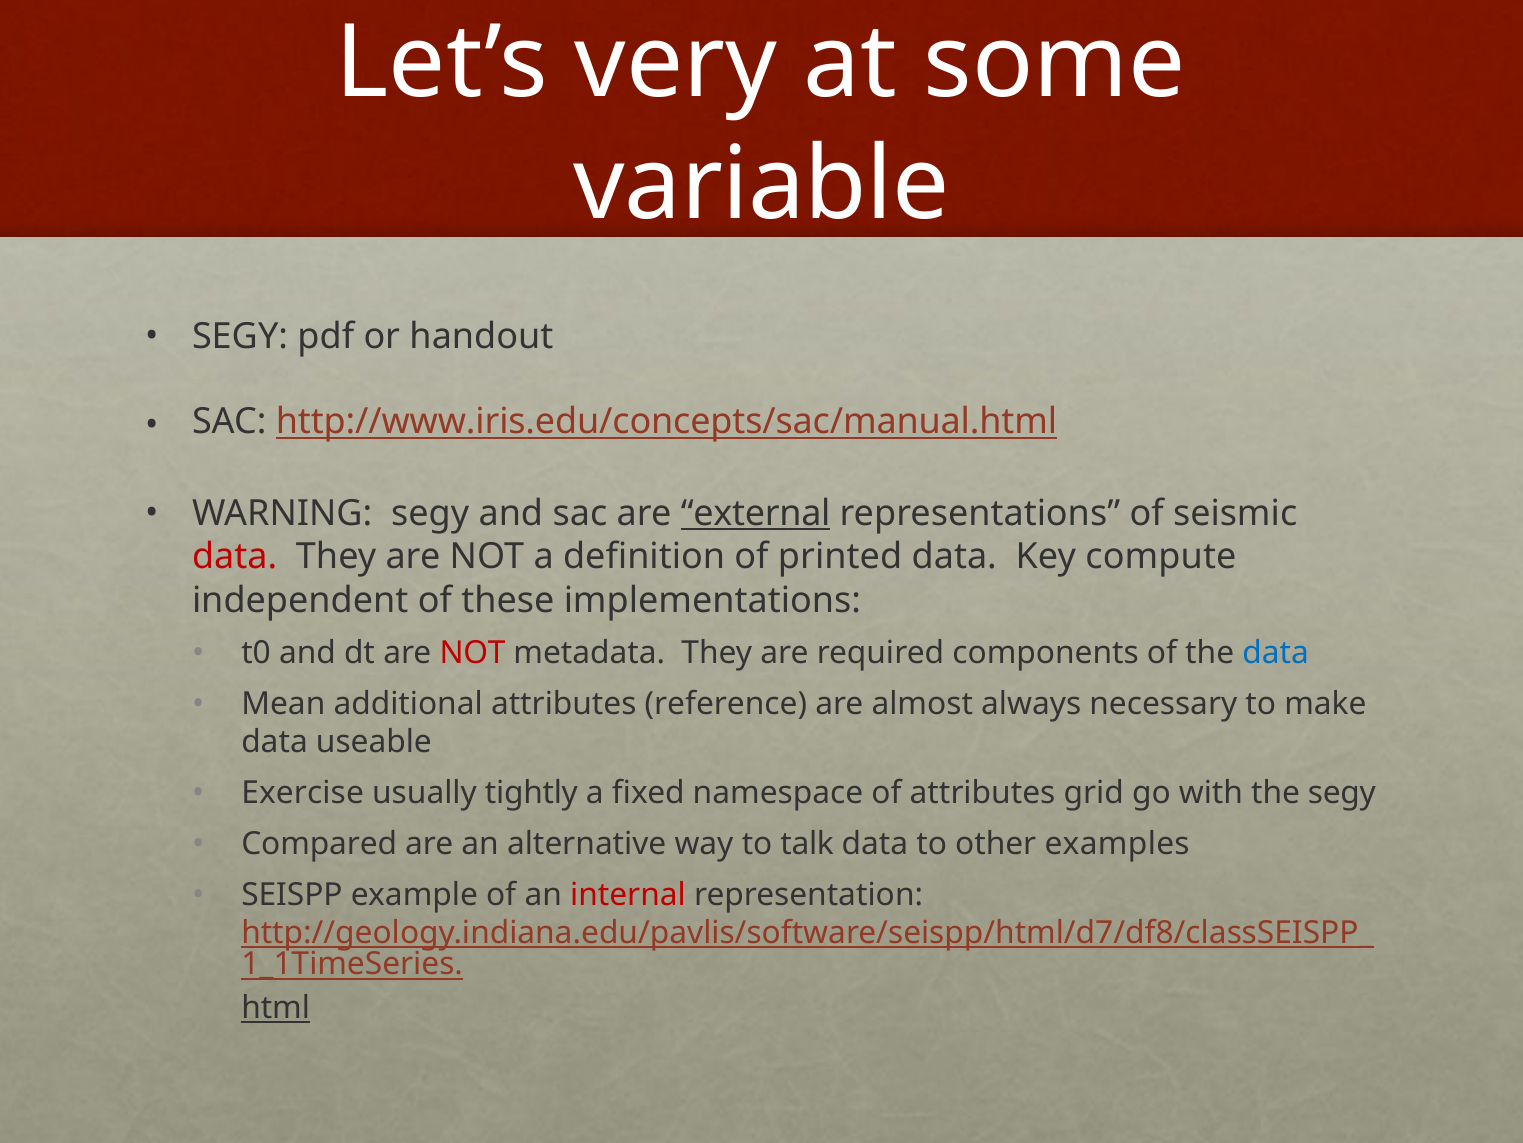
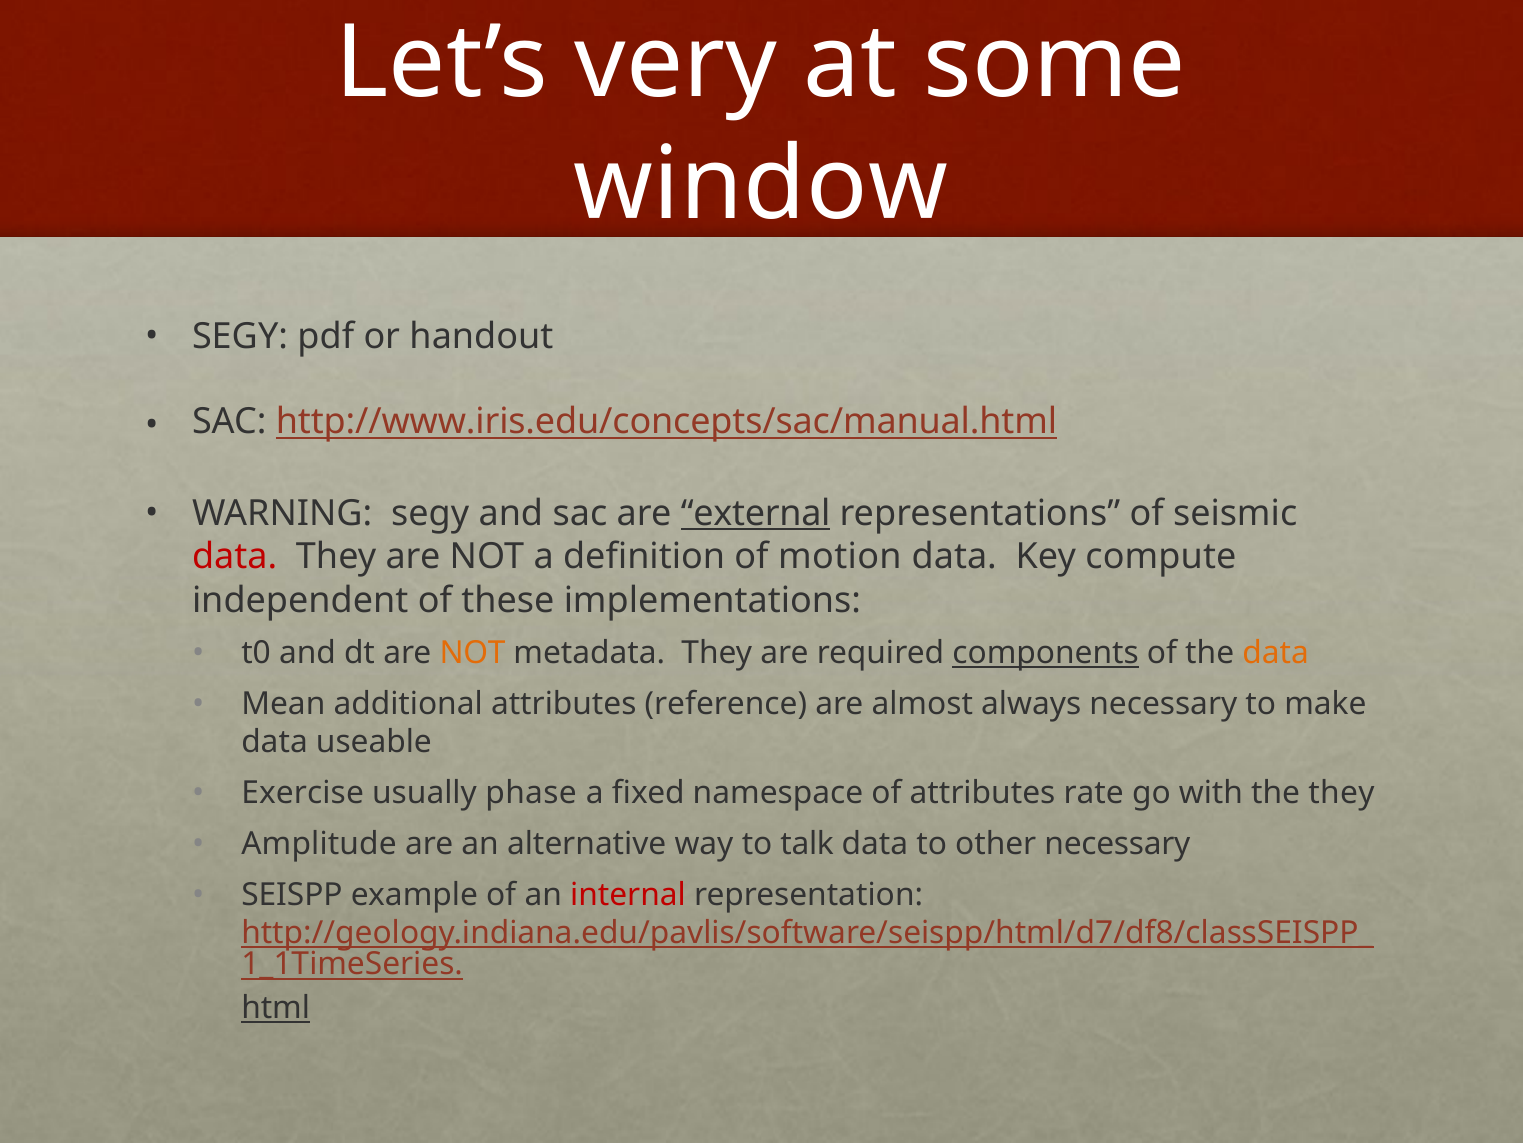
variable: variable -> window
printed: printed -> motion
NOT at (473, 653) colour: red -> orange
components underline: none -> present
data at (1276, 653) colour: blue -> orange
tightly: tightly -> phase
grid: grid -> rate
the segy: segy -> they
Compared: Compared -> Amplitude
other examples: examples -> necessary
